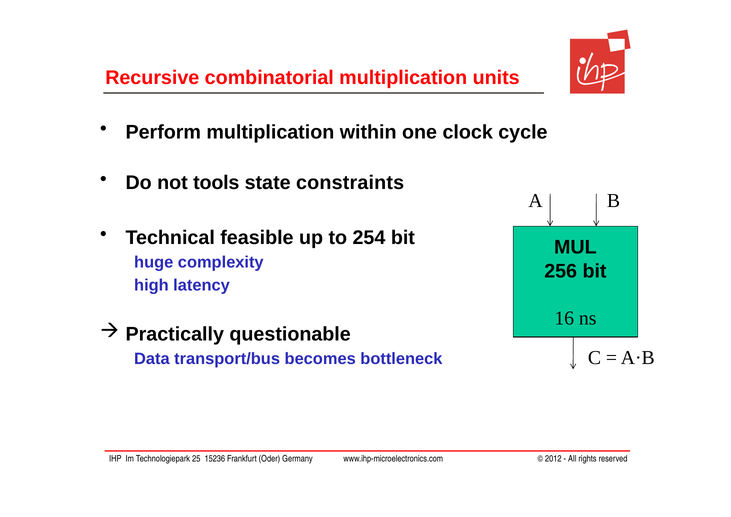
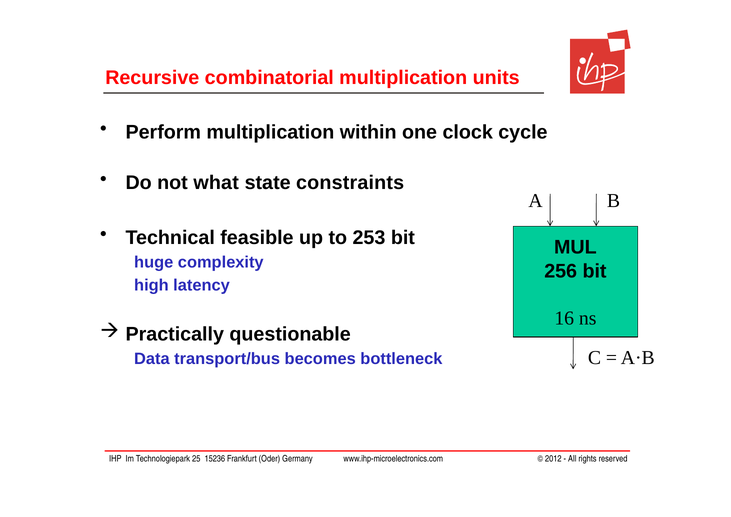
tools: tools -> what
254: 254 -> 253
